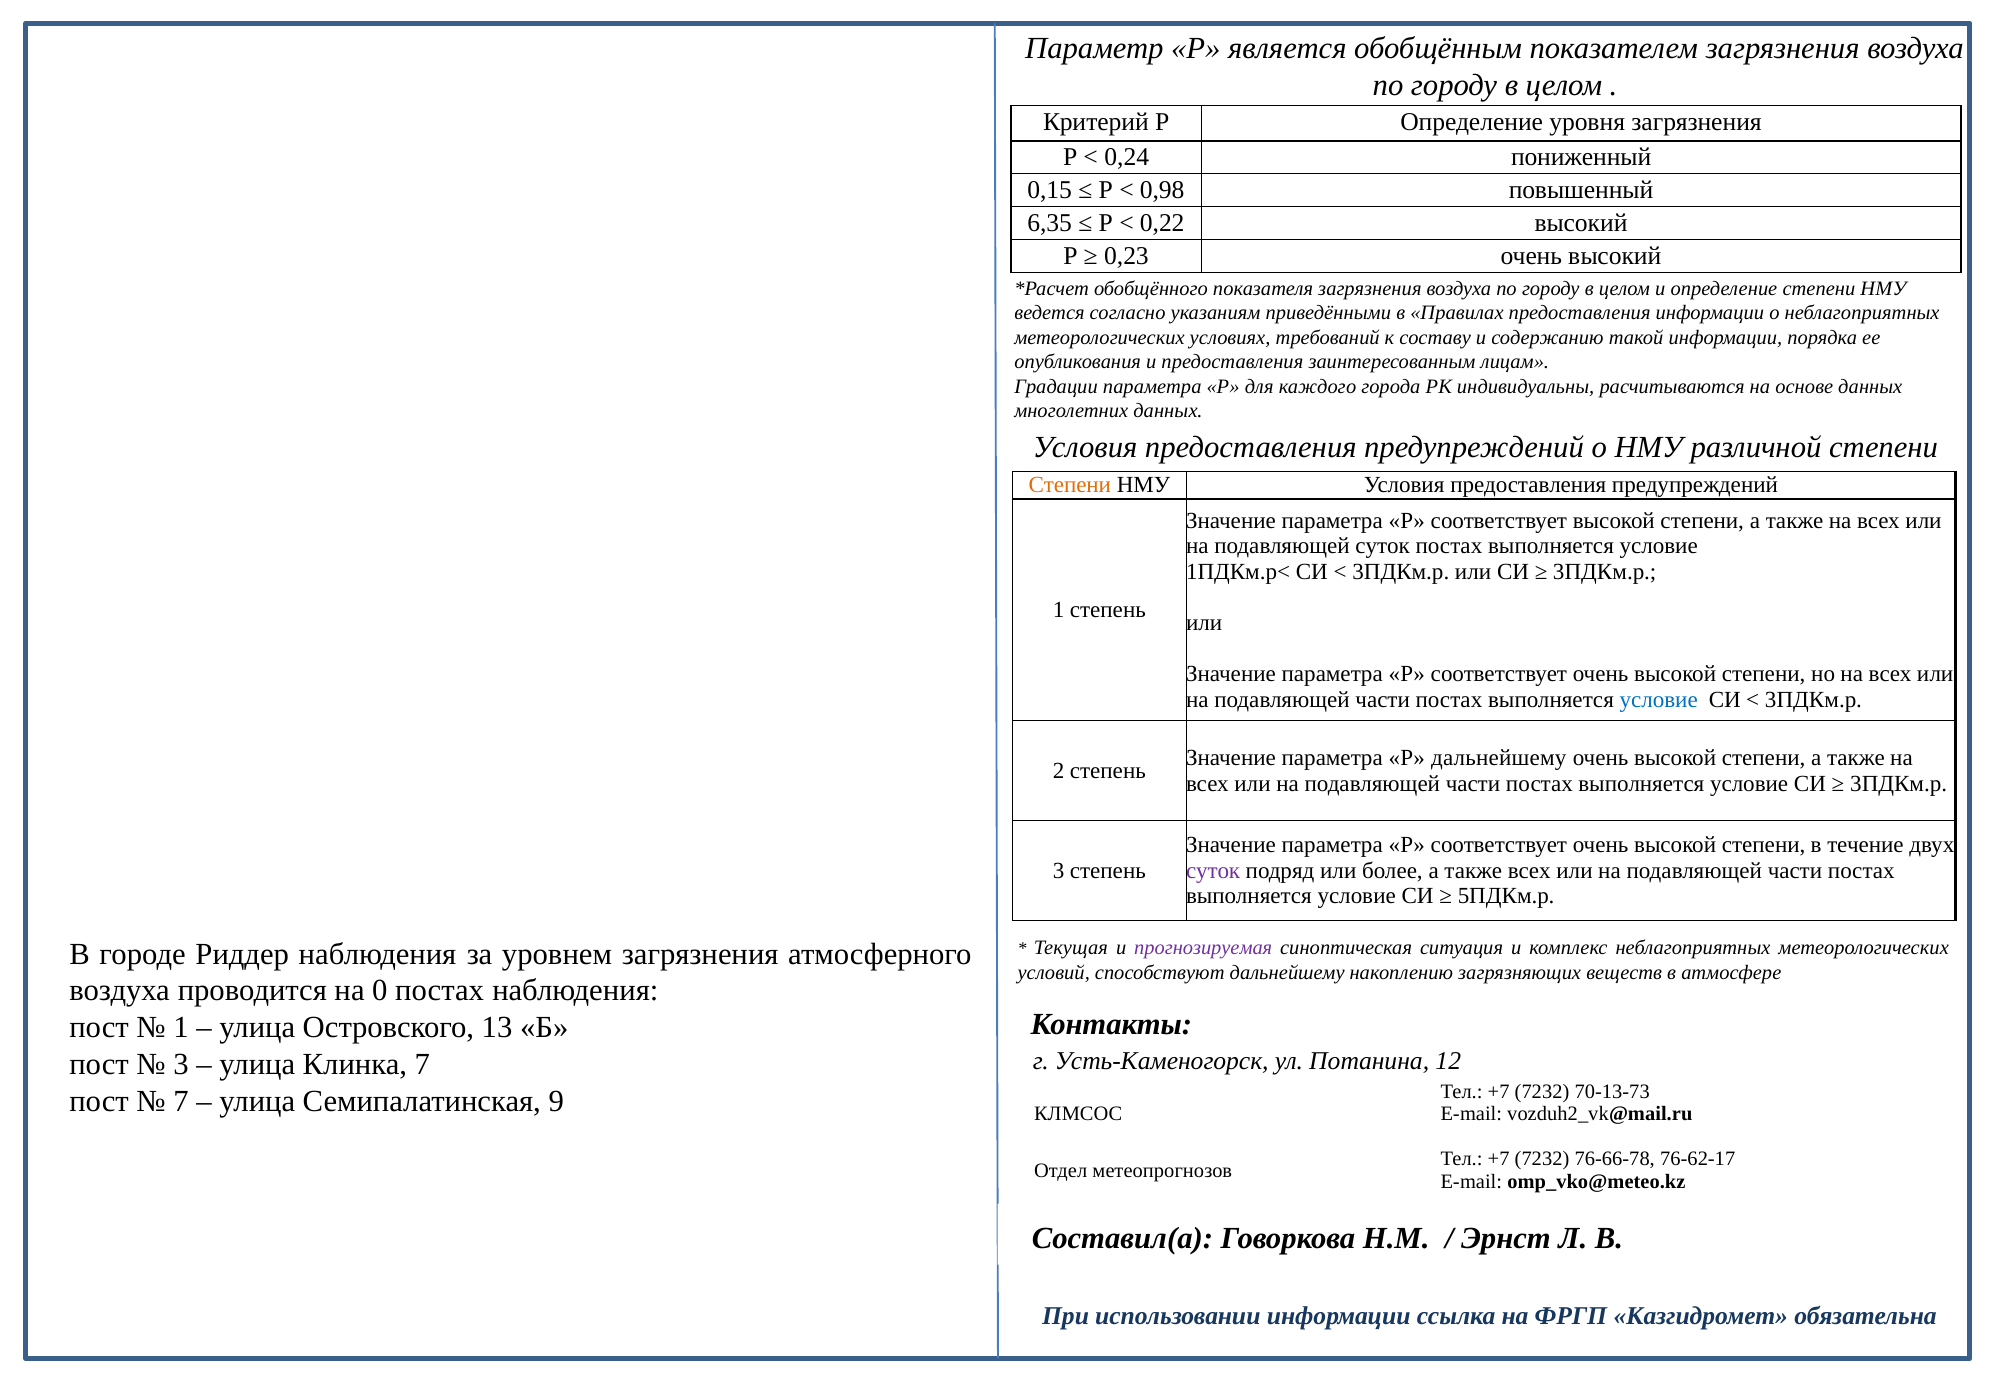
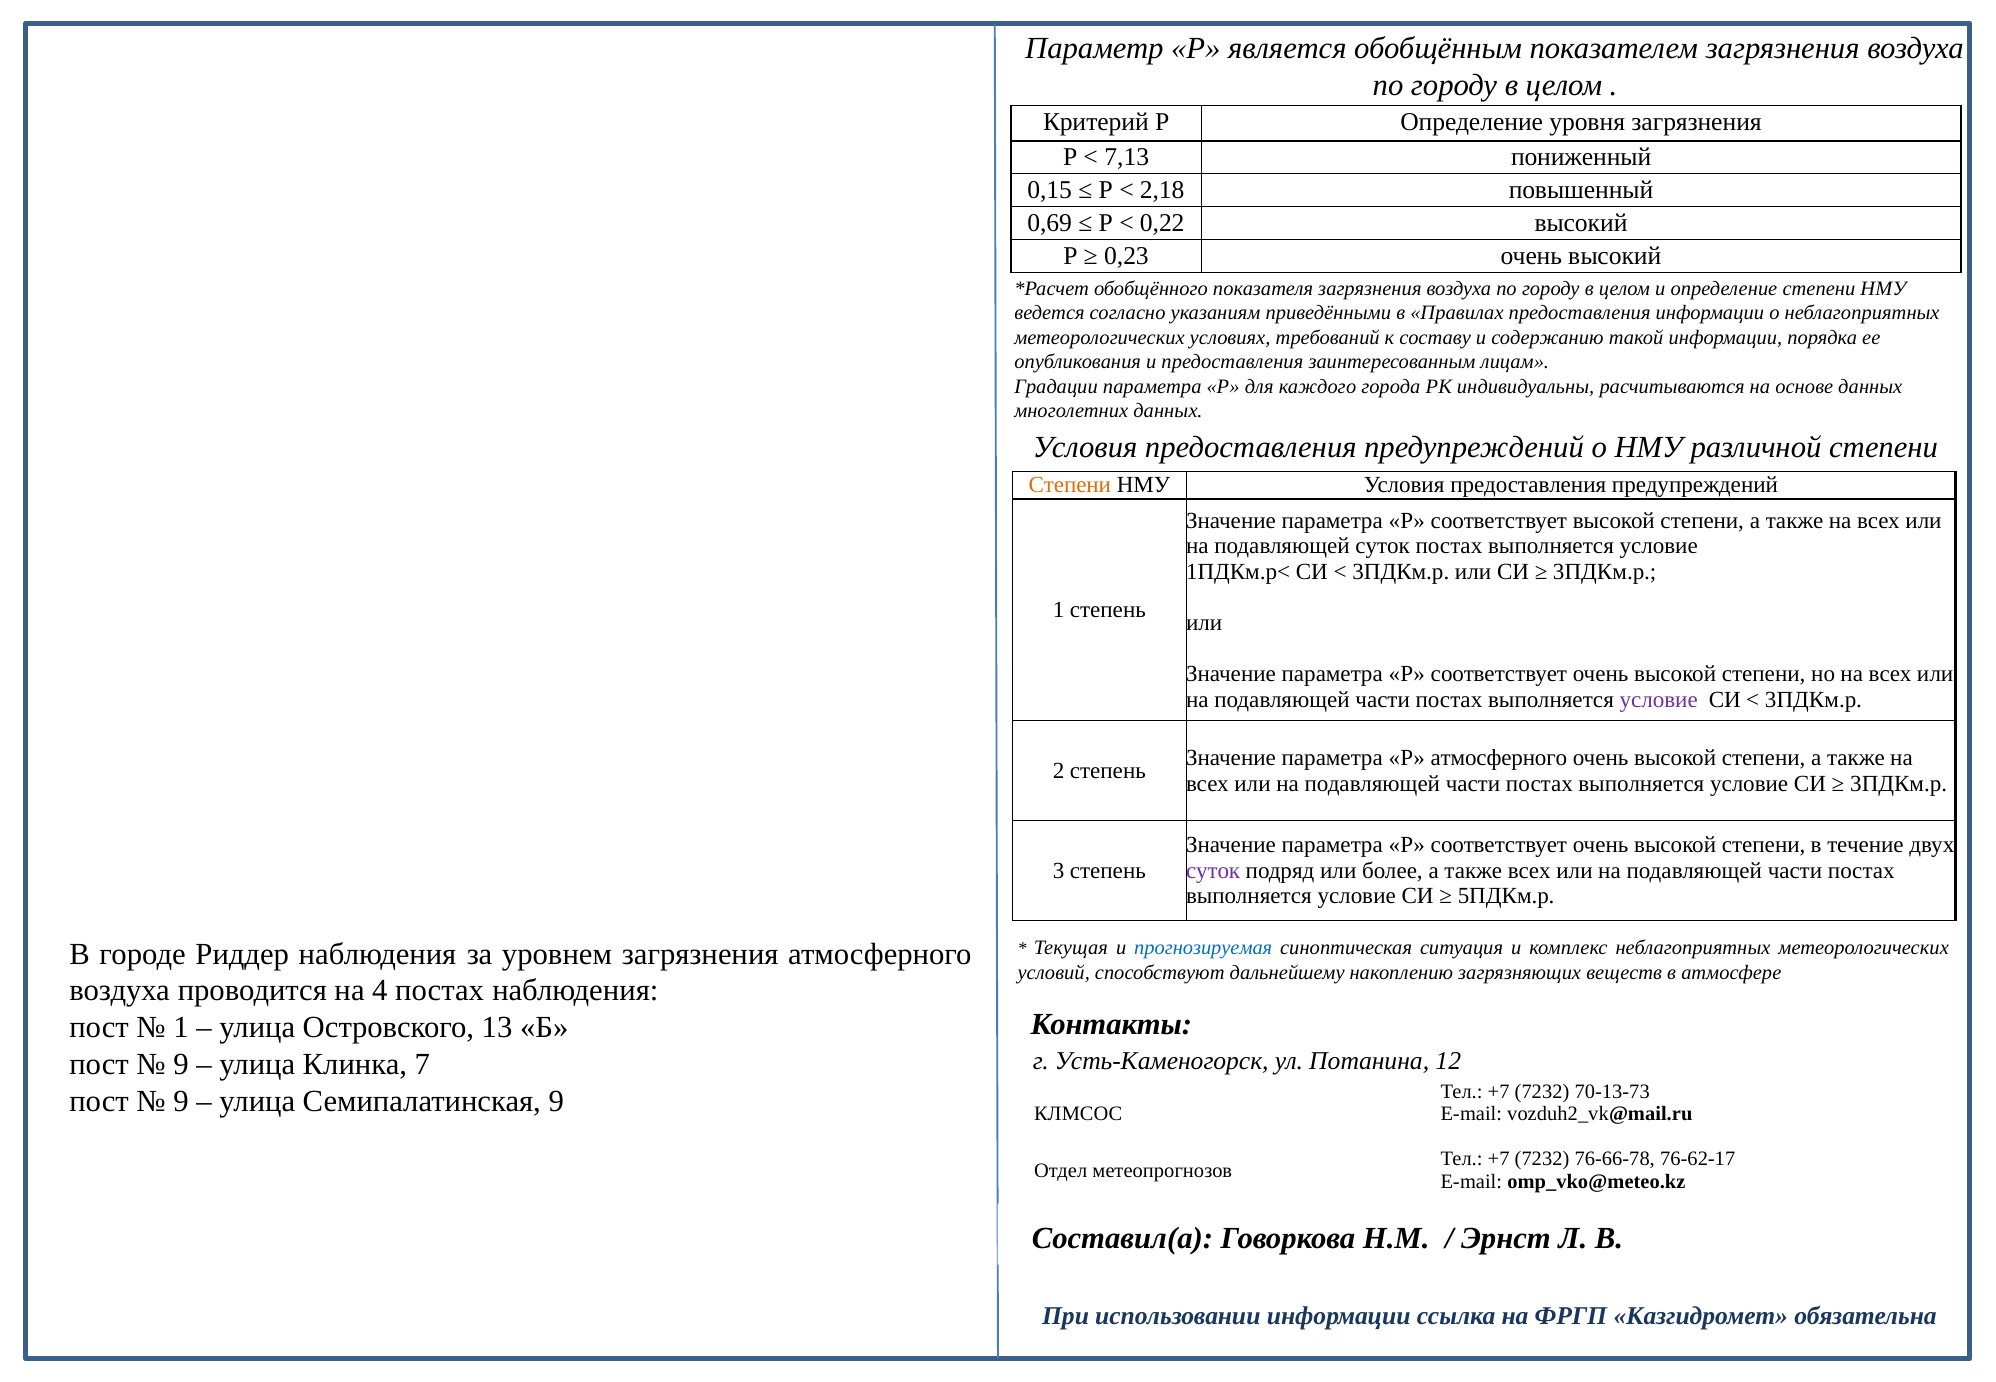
0,24: 0,24 -> 7,13
0,98: 0,98 -> 2,18
6,35: 6,35 -> 0,69
условие at (1659, 699) colour: blue -> purple
Р дальнейшему: дальнейшему -> атмосферного
прогнозируемая colour: purple -> blue
0: 0 -> 4
3 at (181, 1064): 3 -> 9
7 at (181, 1101): 7 -> 9
